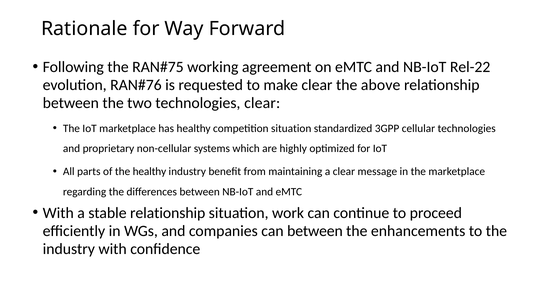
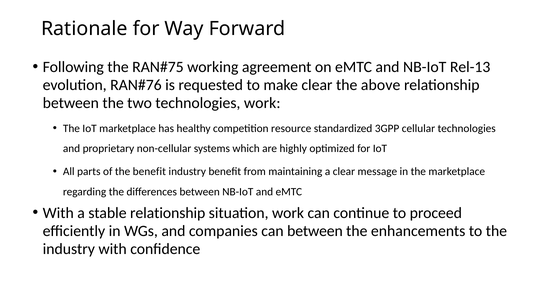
Rel-22: Rel-22 -> Rel-13
technologies clear: clear -> work
competition situation: situation -> resource
the healthy: healthy -> benefit
